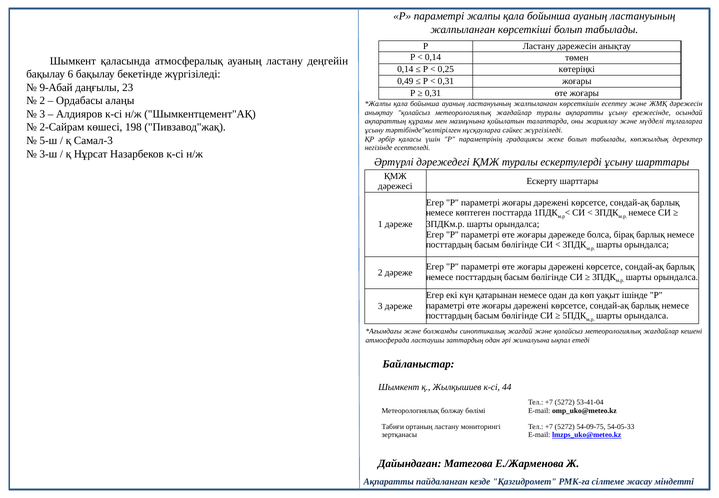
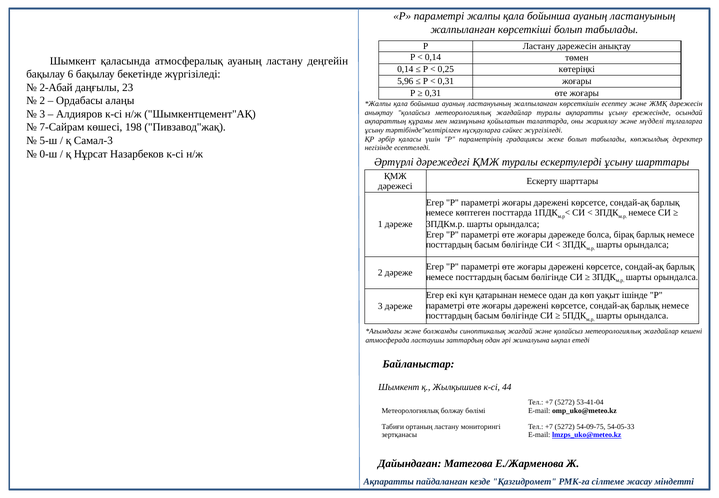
0,49: 0,49 -> 5,96
9-Абай: 9-Абай -> 2-Абай
2-Сайрам: 2-Сайрам -> 7-Сайрам
3-ш: 3-ш -> 0-ш
